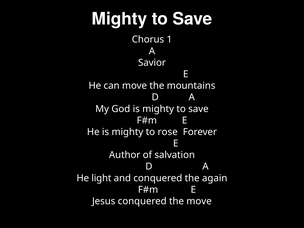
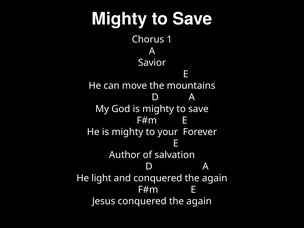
rose: rose -> your
Jesus conquered the move: move -> again
